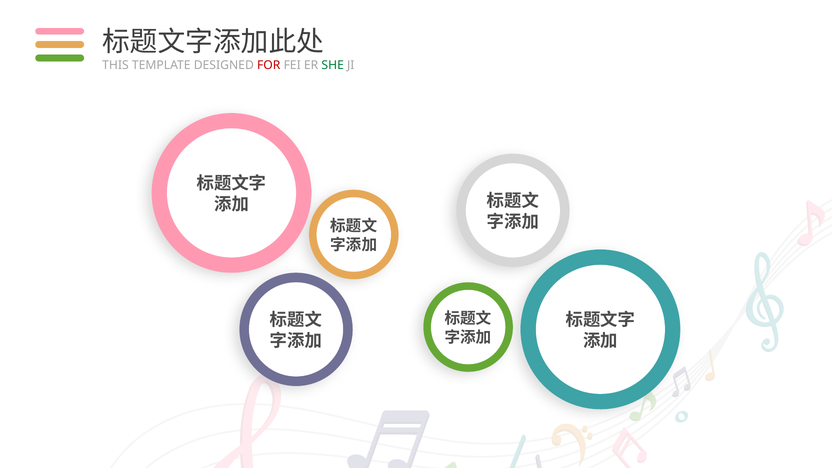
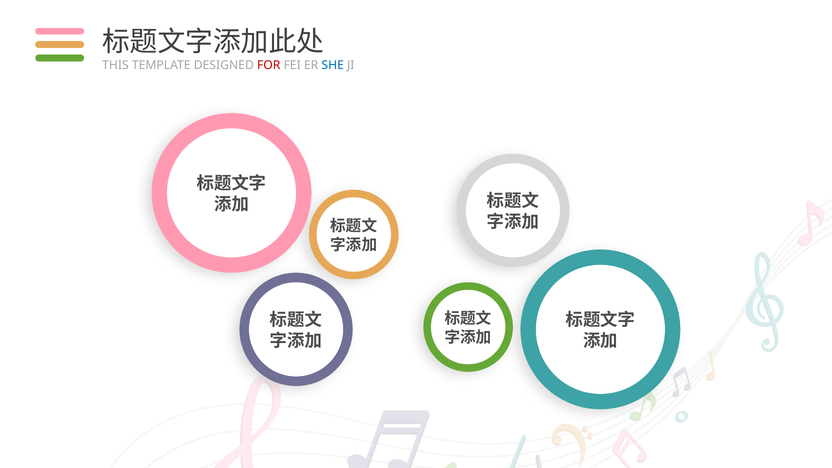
SHE colour: green -> blue
